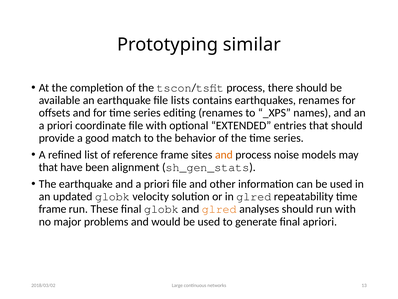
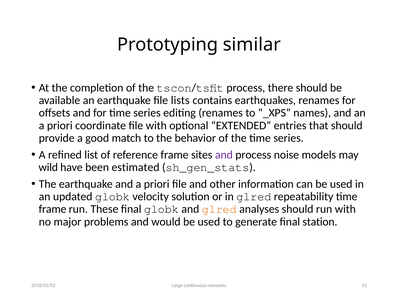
and at (224, 154) colour: orange -> purple
that at (48, 167): that -> wild
alignment: alignment -> estimated
apriori: apriori -> station
